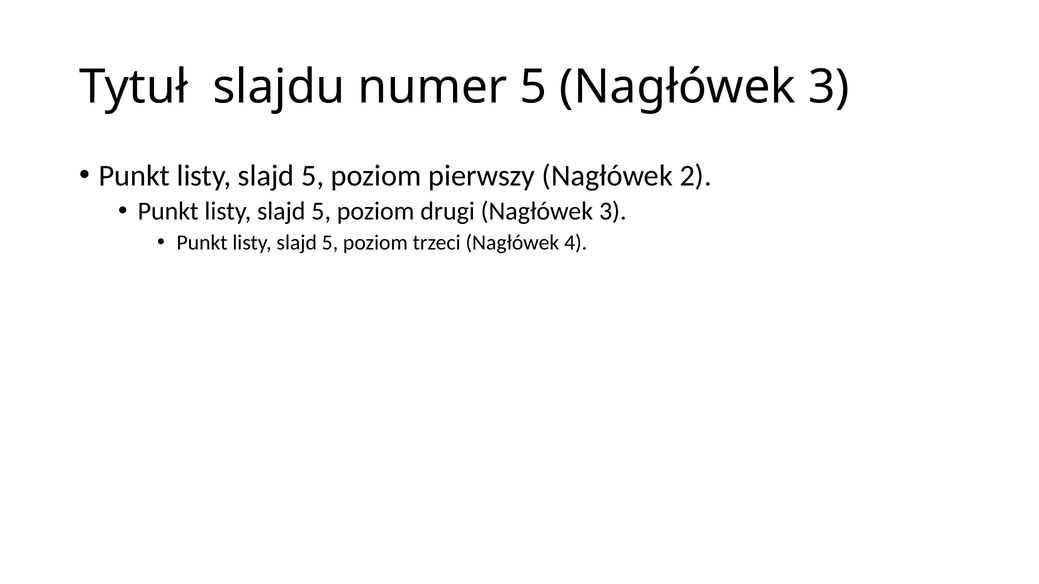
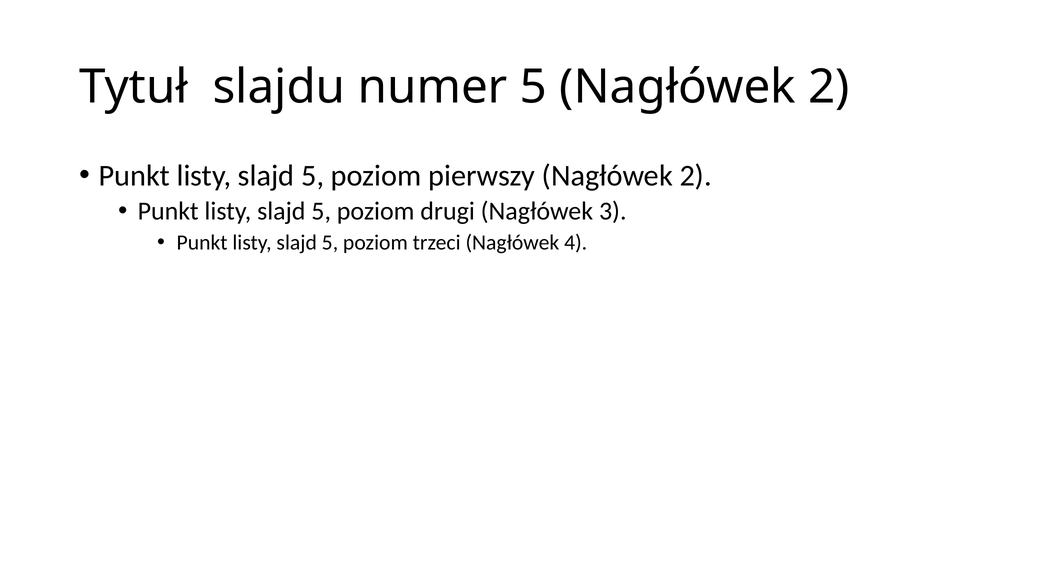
5 Nagłówek 3: 3 -> 2
